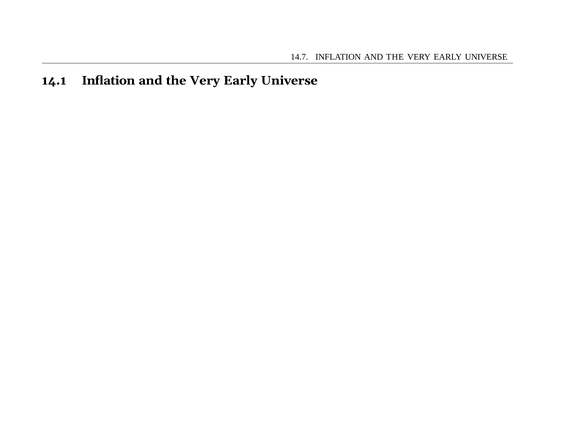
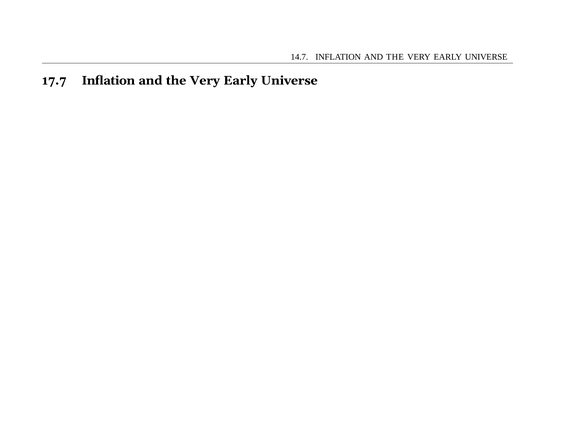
14.1: 14.1 -> 17.7
